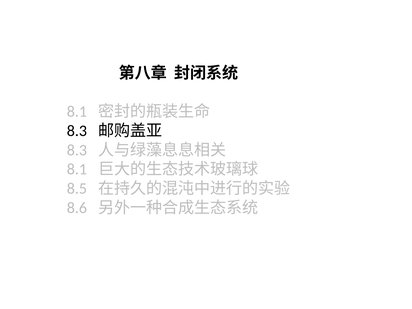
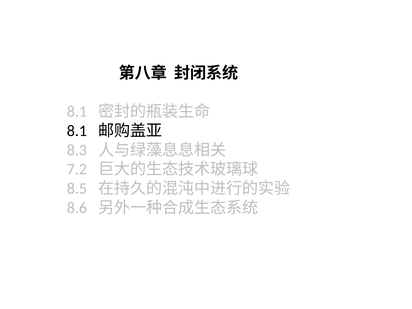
8.3 at (77, 131): 8.3 -> 8.1
8.1 at (77, 169): 8.1 -> 7.2
